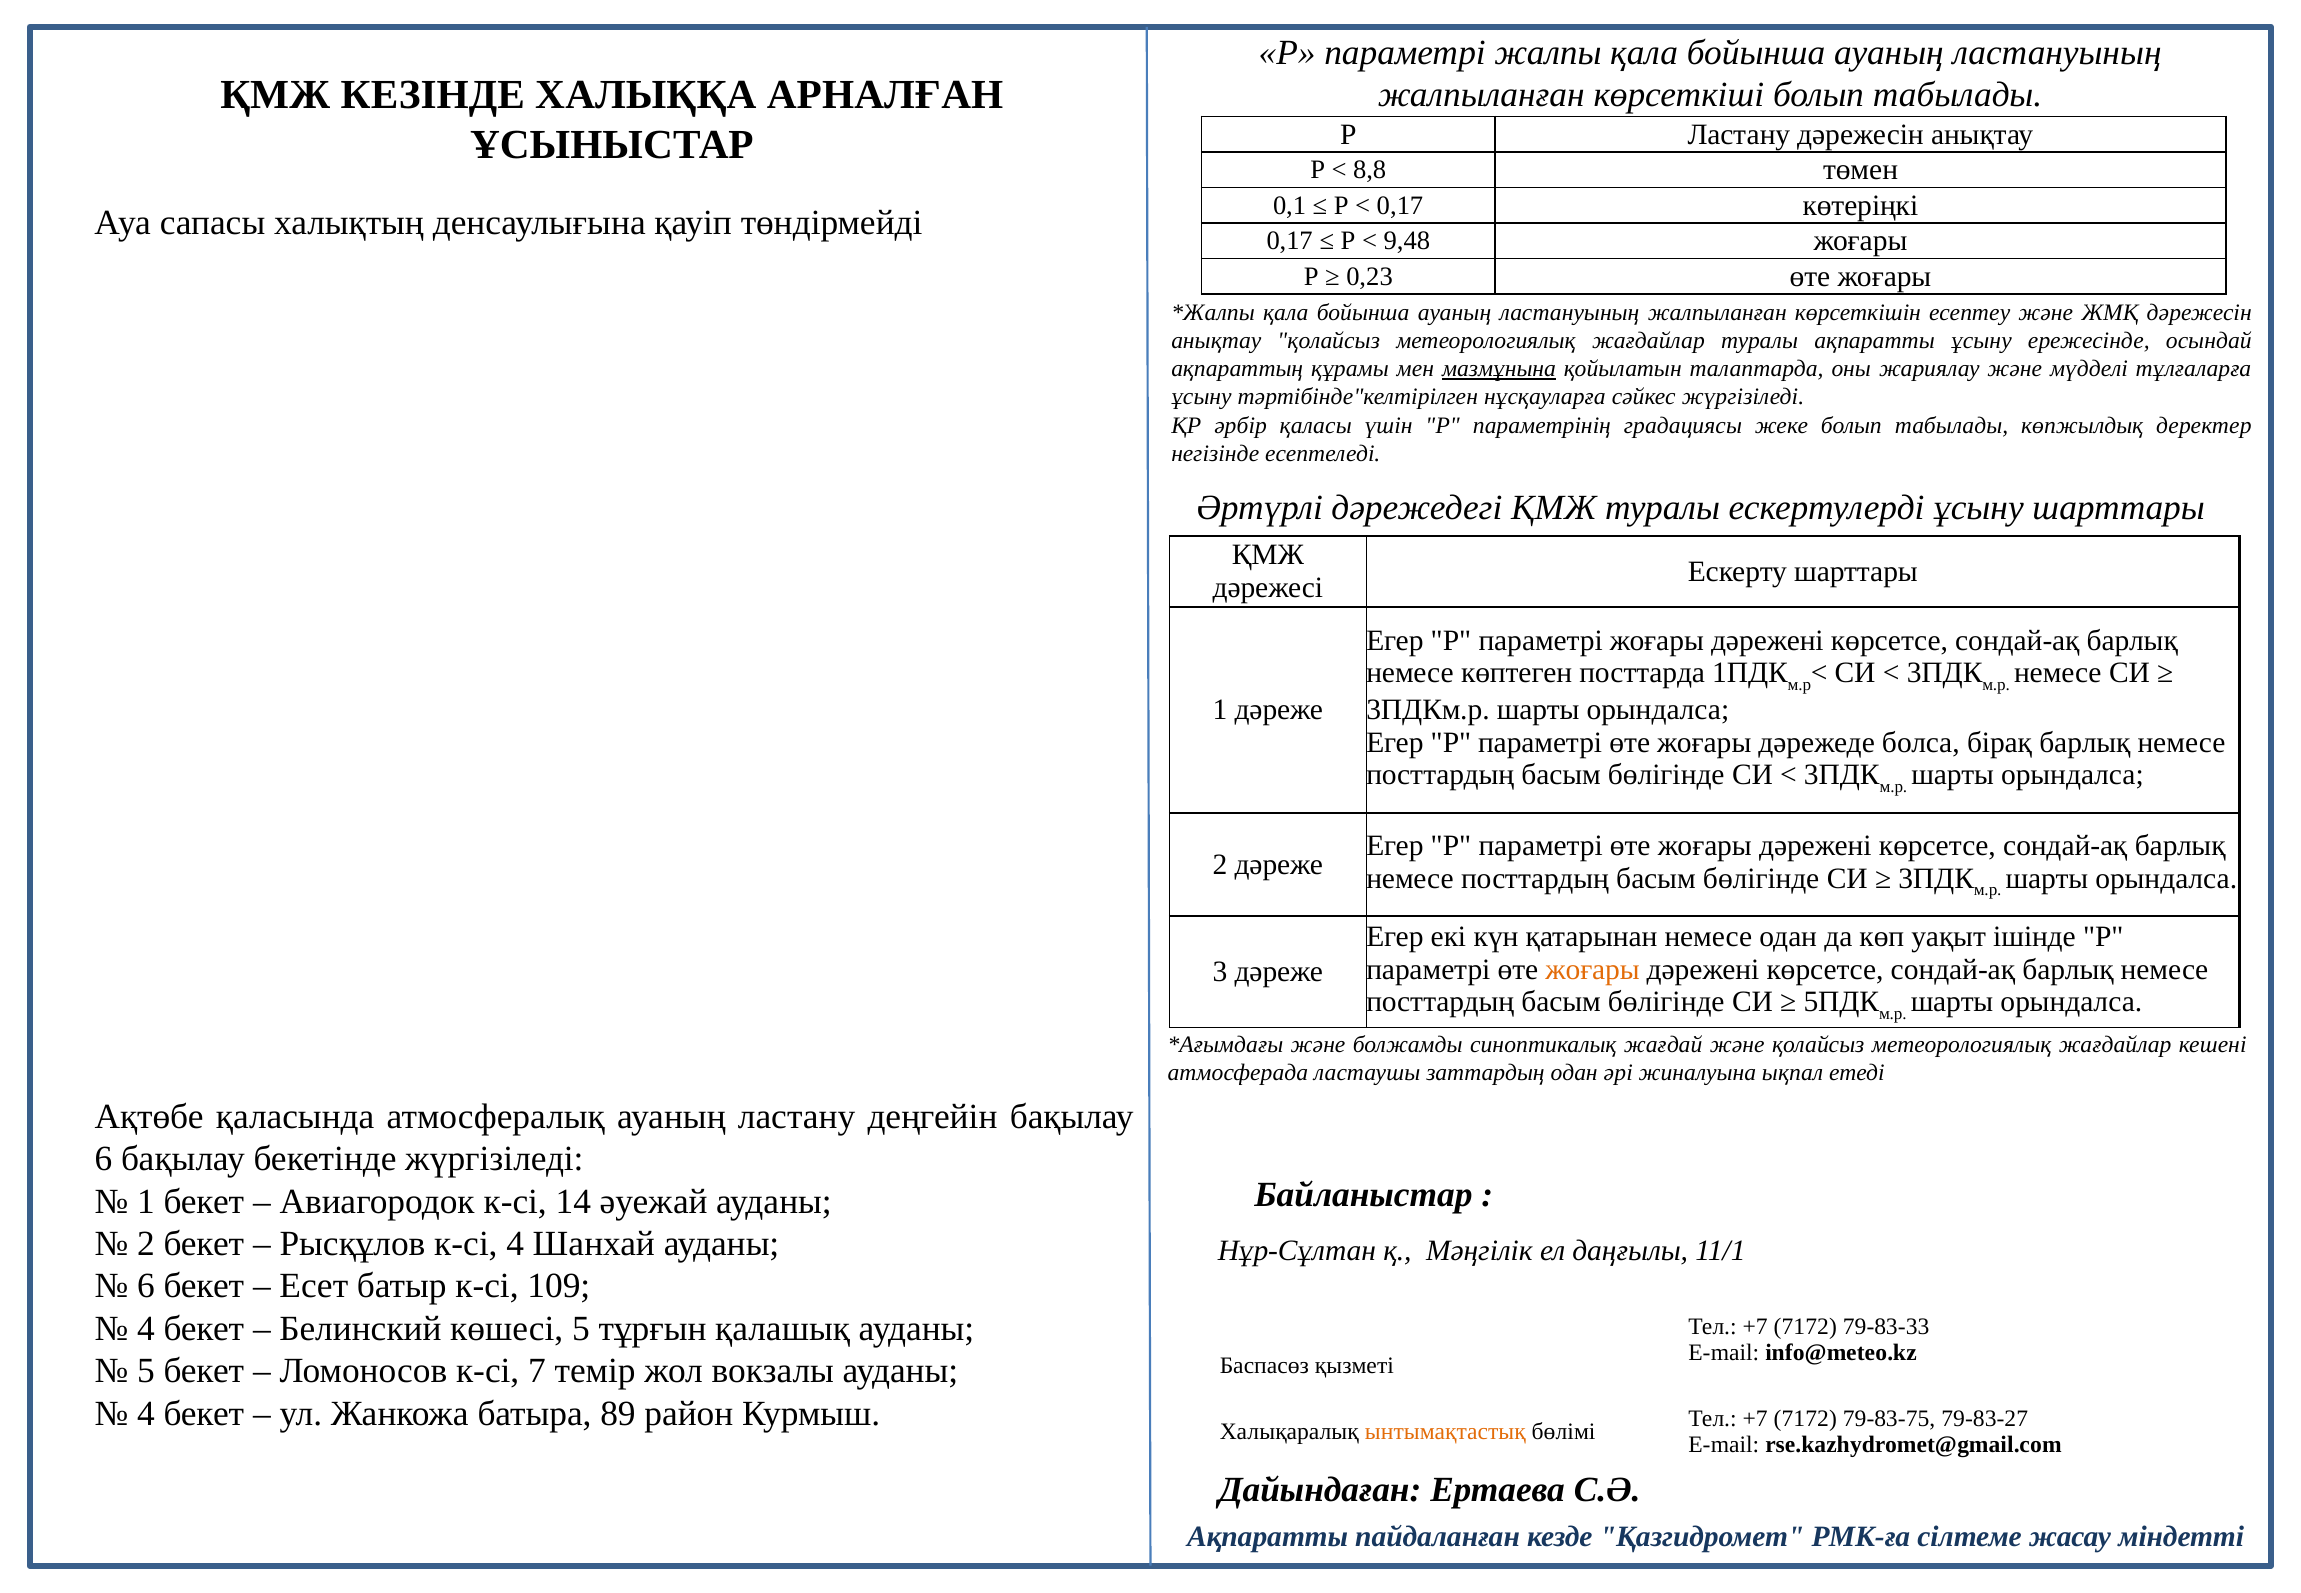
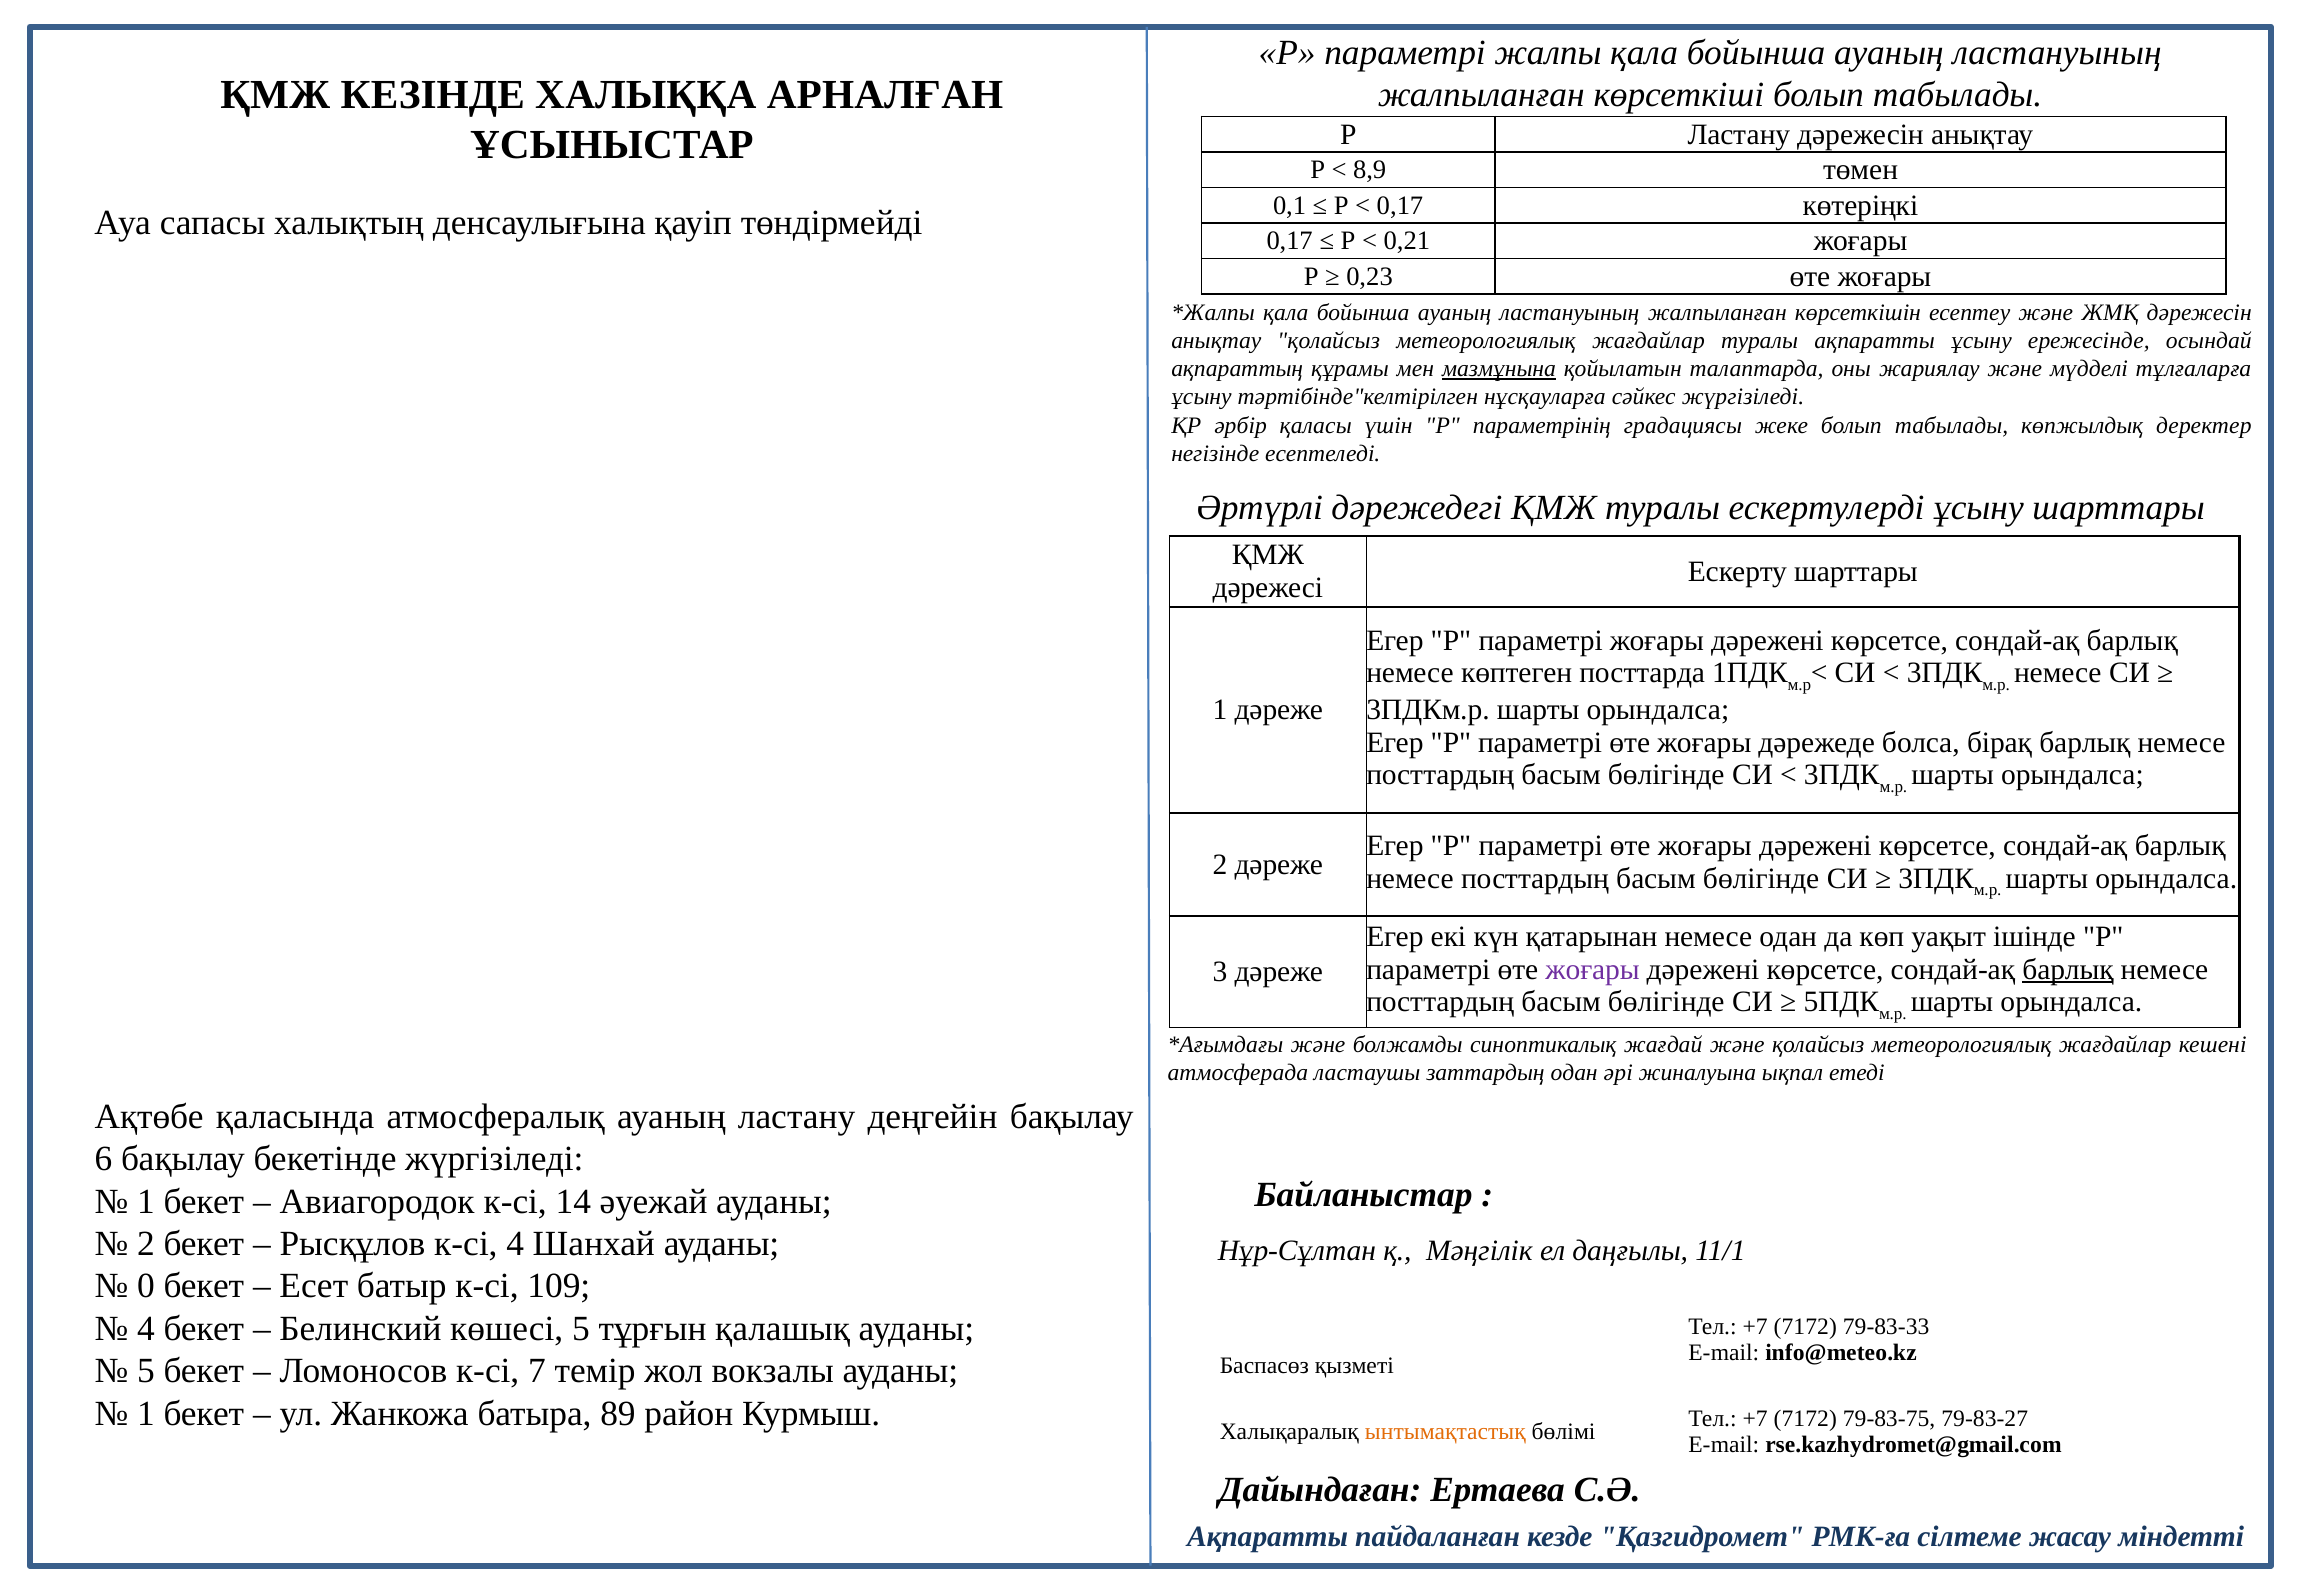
8,8: 8,8 -> 8,9
9,48: 9,48 -> 0,21
жоғары at (1592, 970) colour: orange -> purple
барлық at (2068, 970) underline: none -> present
6 at (146, 1286): 6 -> 0
4 at (146, 1414): 4 -> 1
